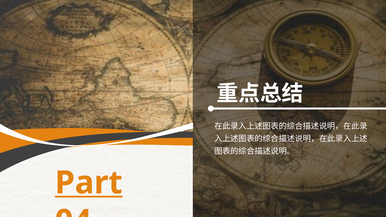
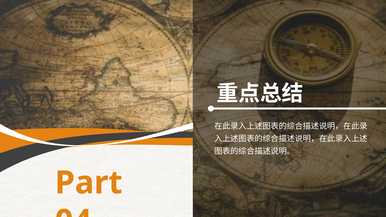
Part underline: present -> none
